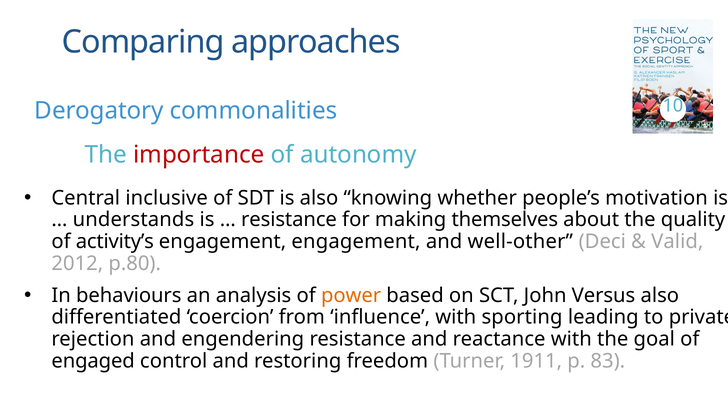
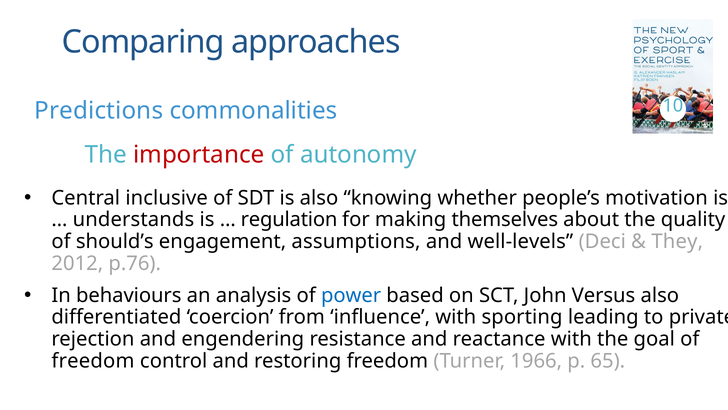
Derogatory: Derogatory -> Predictions
resistance at (289, 220): resistance -> regulation
activity’s: activity’s -> should’s
engagement engagement: engagement -> assumptions
well-other: well-other -> well-levels
Valid: Valid -> They
p.80: p.80 -> p.76
power colour: orange -> blue
engaged at (93, 361): engaged -> freedom
1911: 1911 -> 1966
83: 83 -> 65
